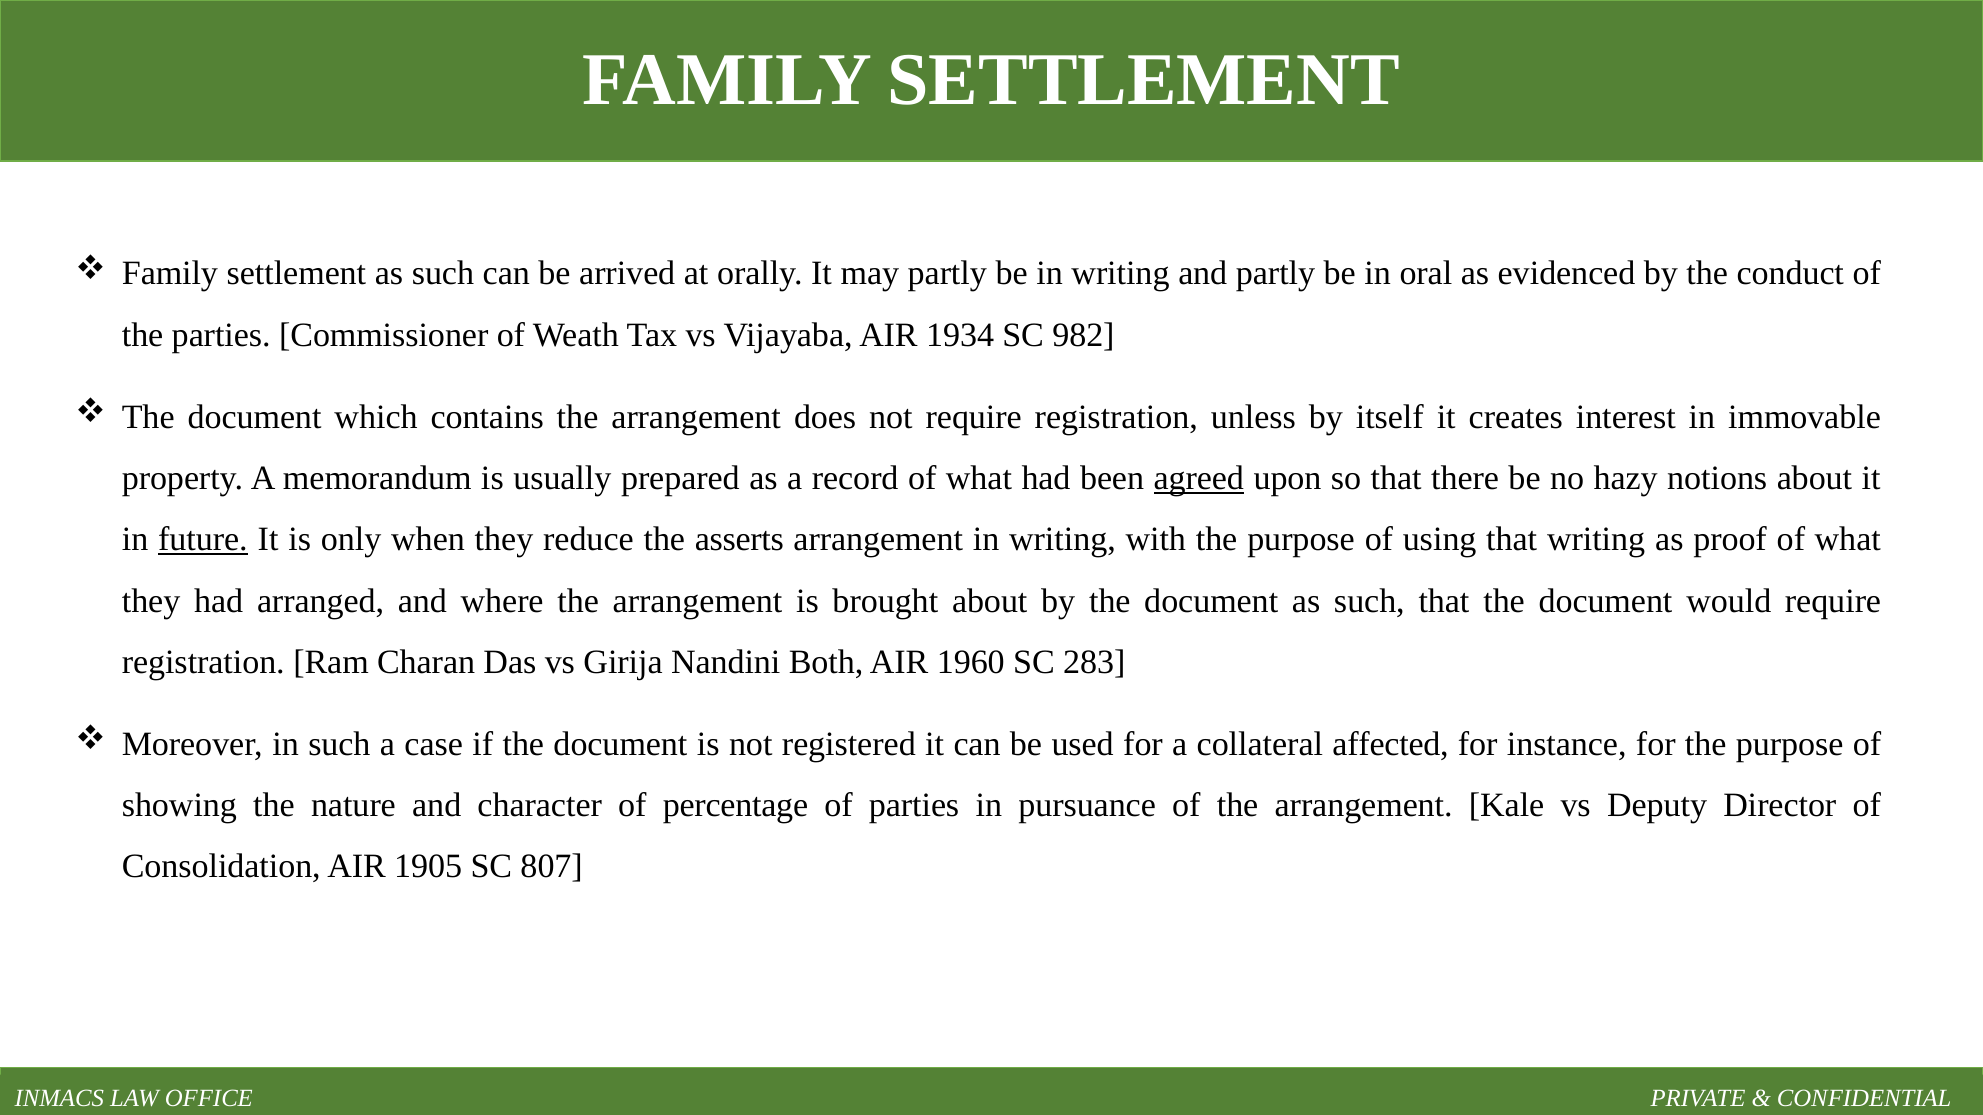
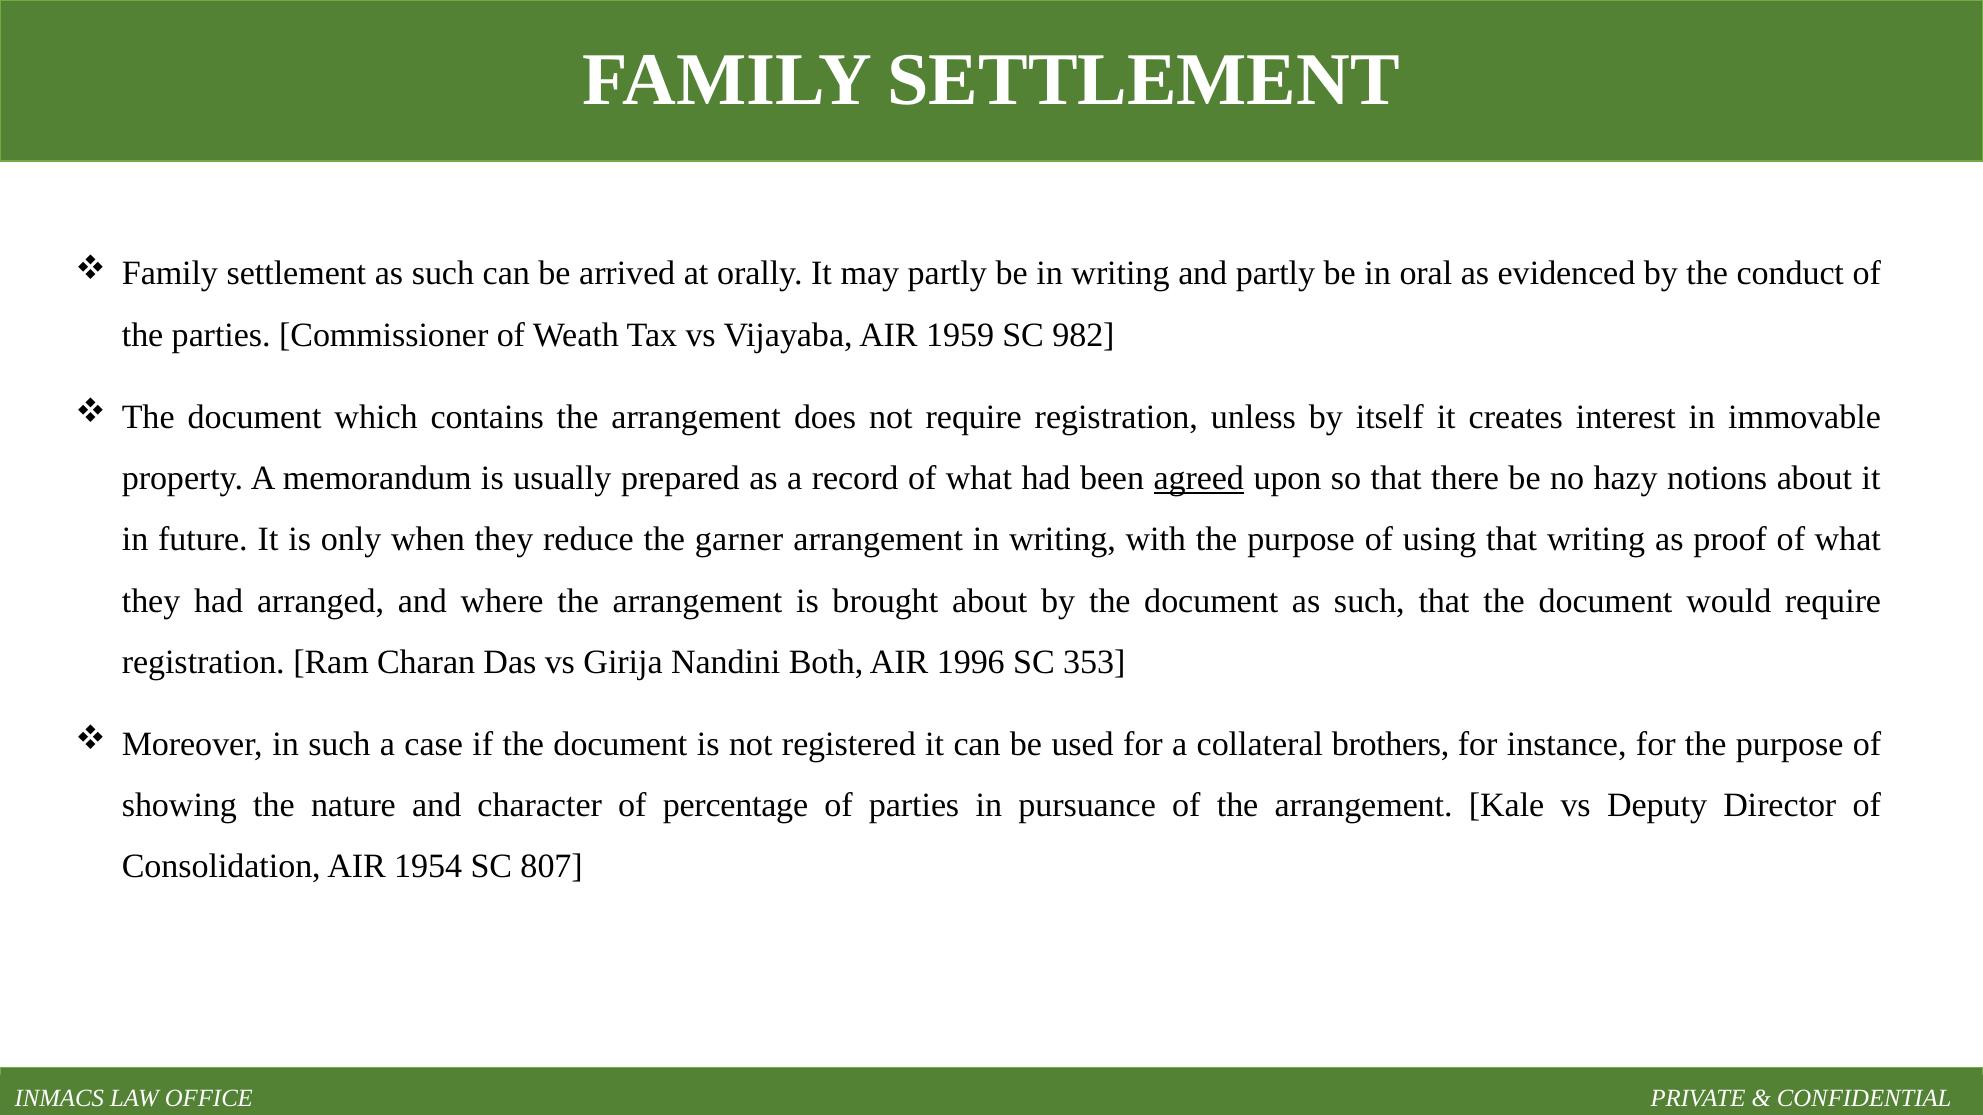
1934: 1934 -> 1959
future underline: present -> none
asserts: asserts -> garner
1960: 1960 -> 1996
283: 283 -> 353
affected: affected -> brothers
1905: 1905 -> 1954
